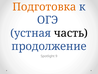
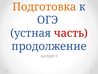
часть colour: black -> red
